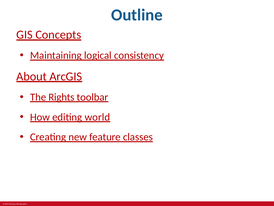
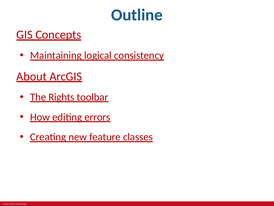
world: world -> errors
